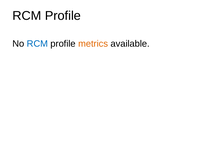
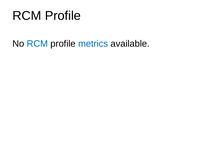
metrics colour: orange -> blue
